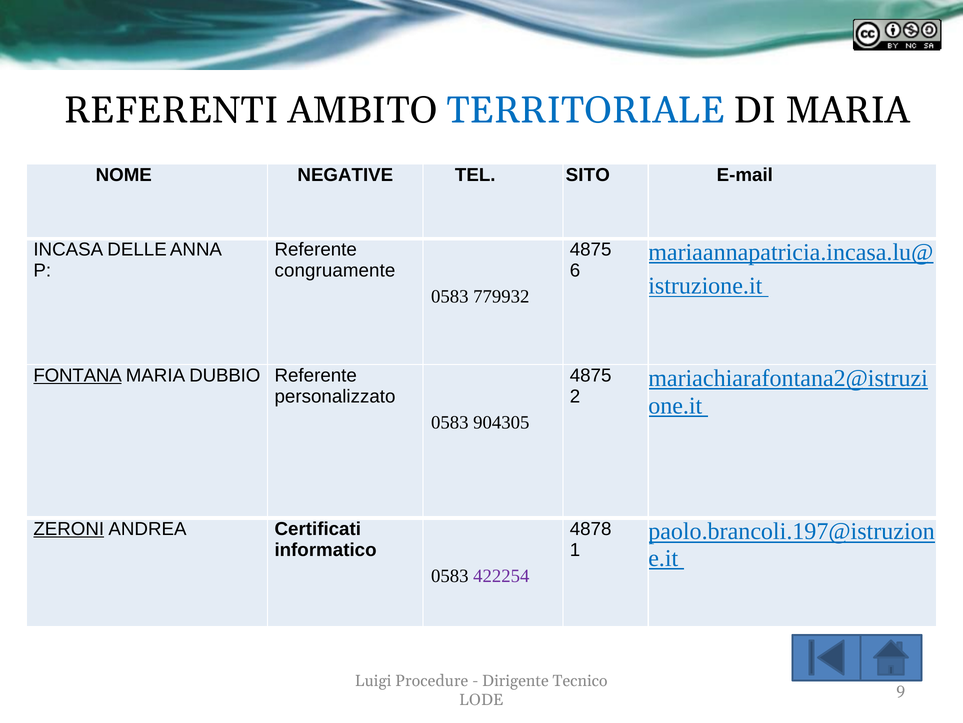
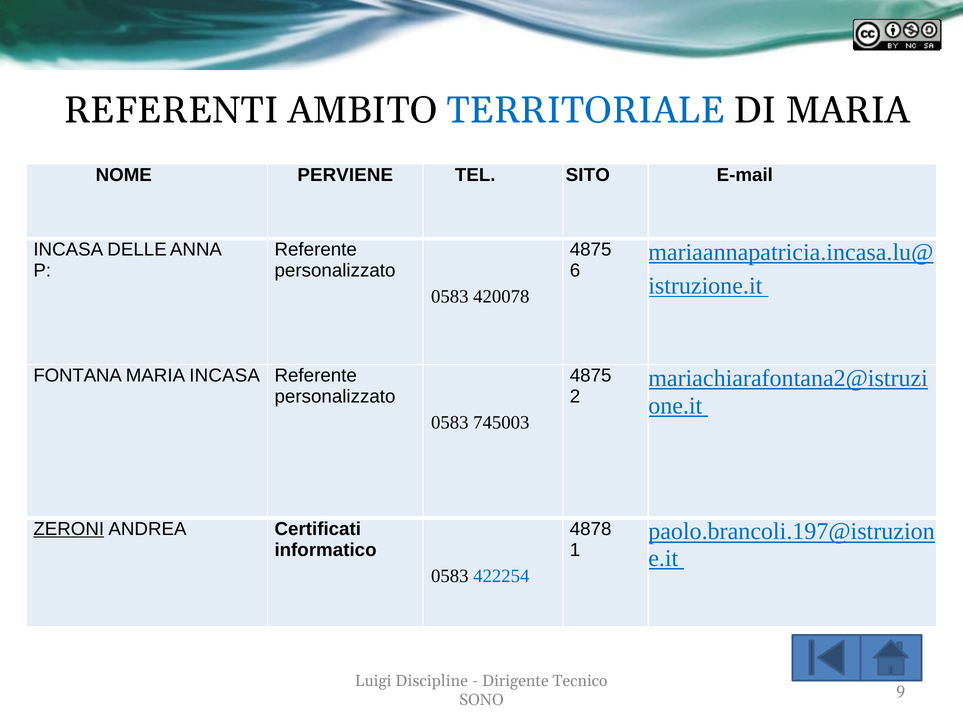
NEGATIVE: NEGATIVE -> PERVIENE
congruamente at (335, 270): congruamente -> personalizzato
779932: 779932 -> 420078
FONTANA underline: present -> none
MARIA DUBBIO: DUBBIO -> INCASA
904305: 904305 -> 745003
422254 colour: purple -> blue
Procedure: Procedure -> Discipline
LODE: LODE -> SONO
